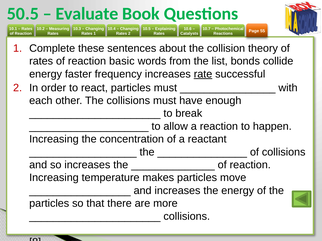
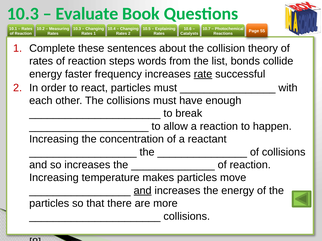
50.5 at (23, 14): 50.5 -> 10.3
basic: basic -> steps
and at (143, 191) underline: none -> present
